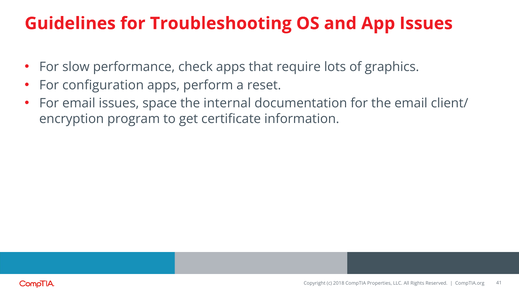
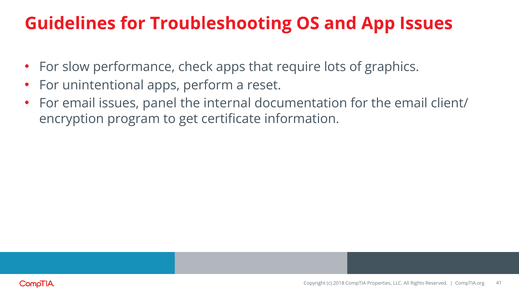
configuration: configuration -> unintentional
space: space -> panel
